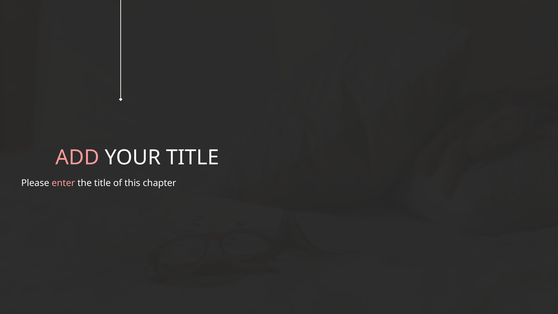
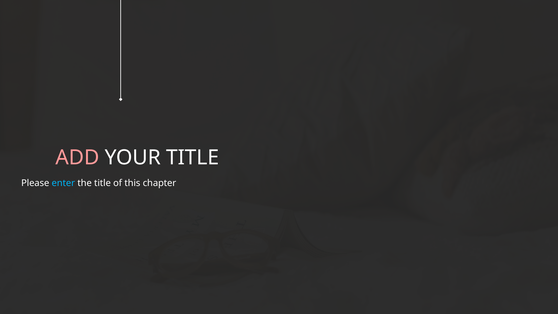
enter colour: pink -> light blue
